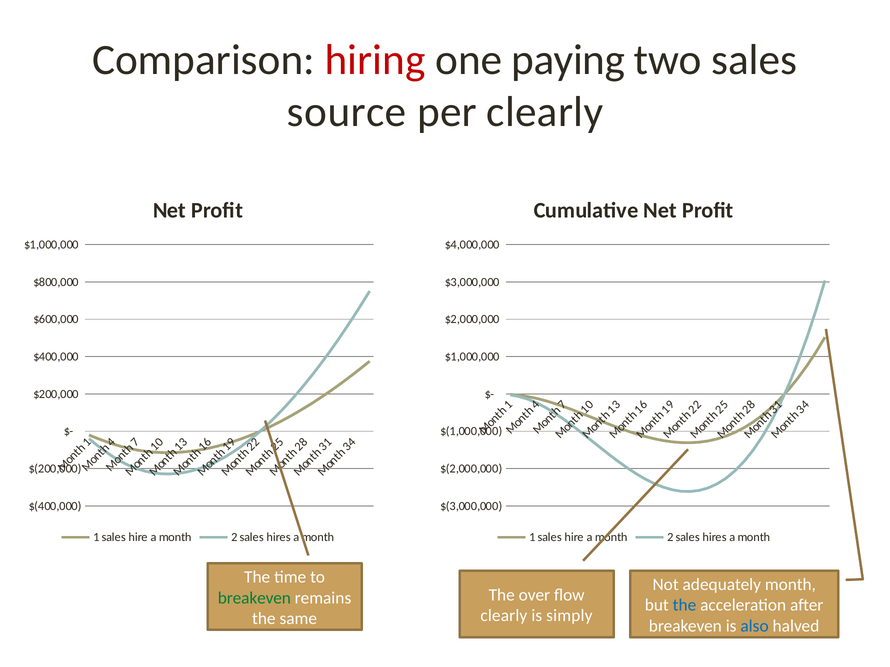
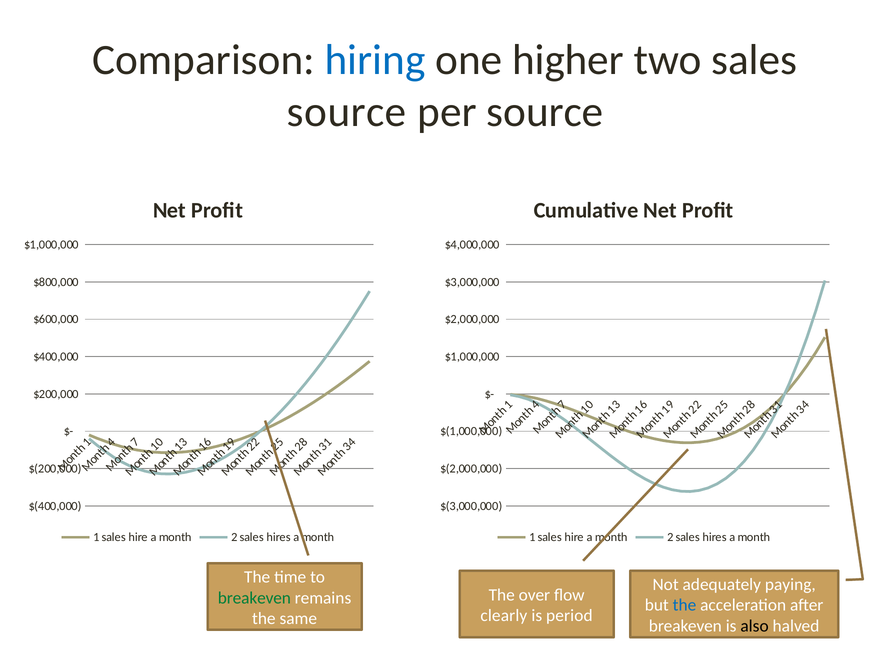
hiring colour: red -> blue
paying: paying -> higher
per clearly: clearly -> source
adequately month: month -> paying
simply: simply -> period
also colour: blue -> black
